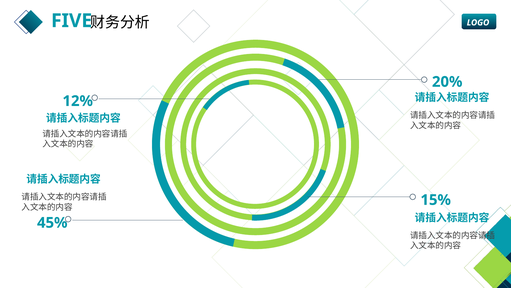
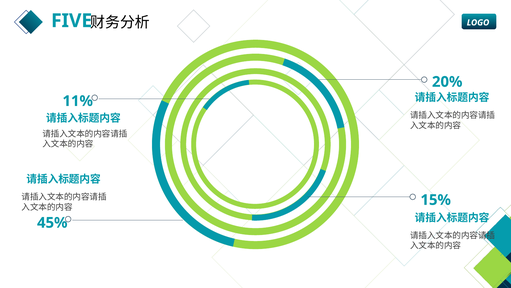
12%: 12% -> 11%
